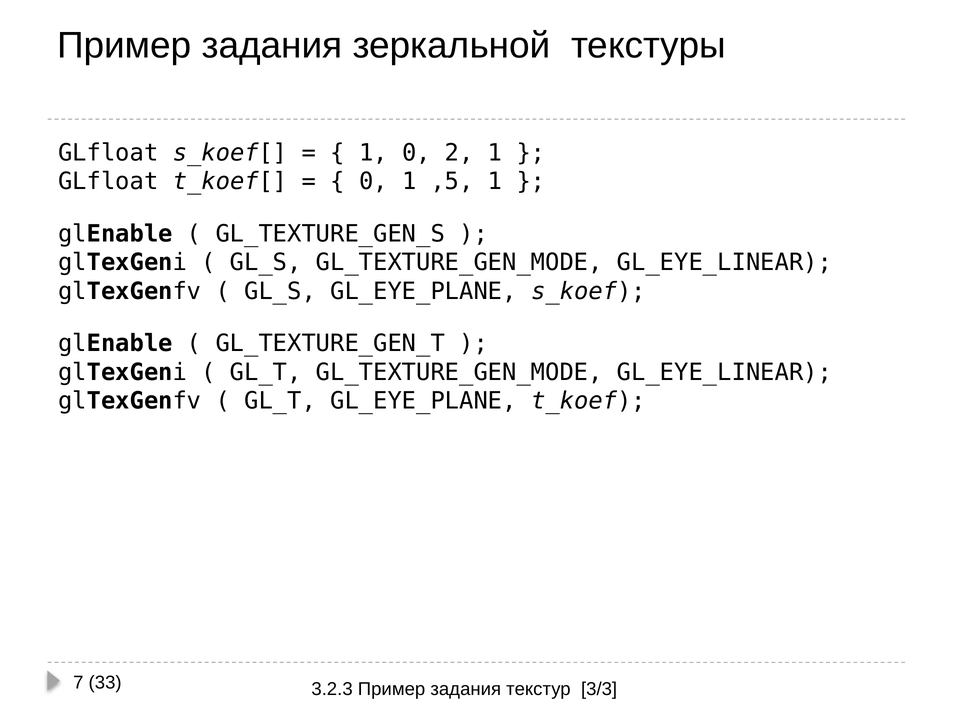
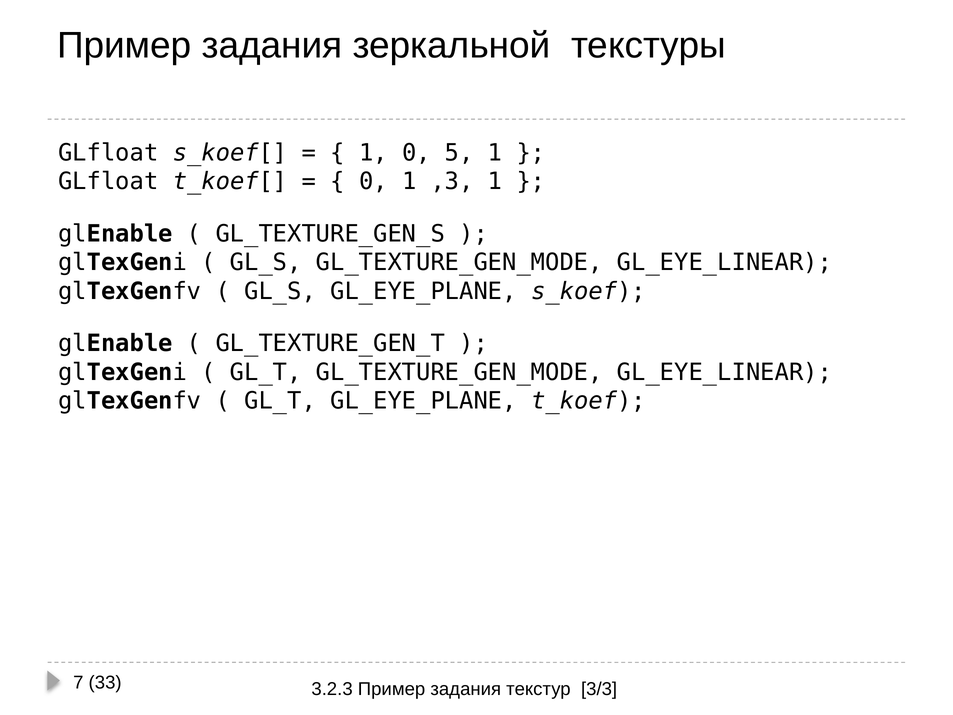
2: 2 -> 5
,5: ,5 -> ,3
